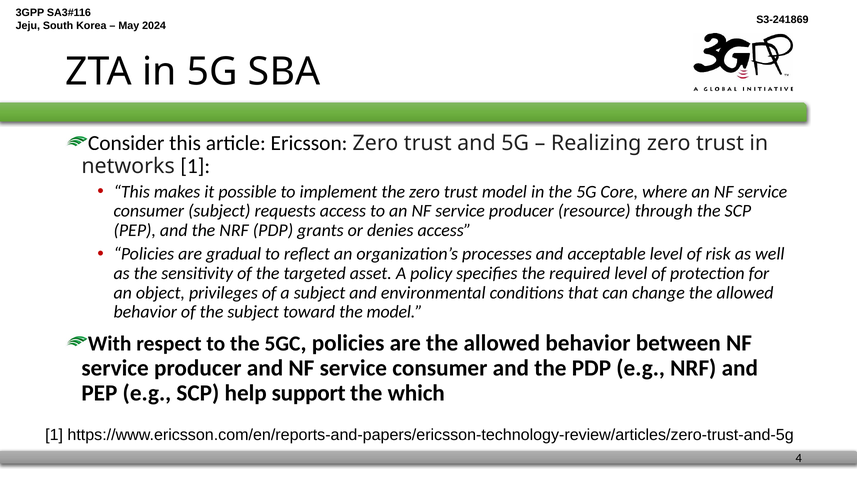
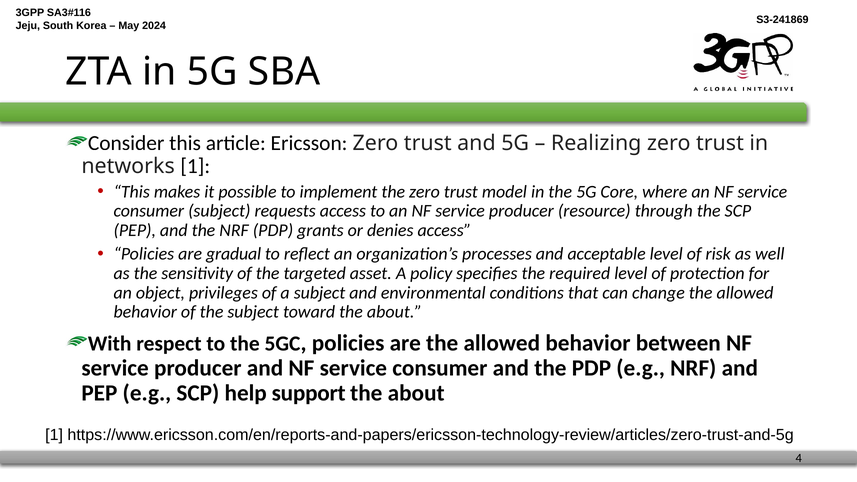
toward the model: model -> about
which at (416, 393): which -> about
